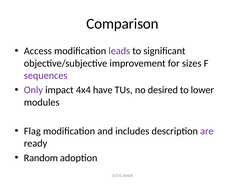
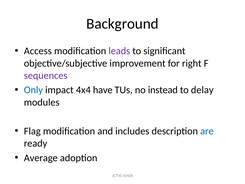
Comparison: Comparison -> Background
sizes: sizes -> right
Only colour: purple -> blue
desired: desired -> instead
lower: lower -> delay
are colour: purple -> blue
Random: Random -> Average
